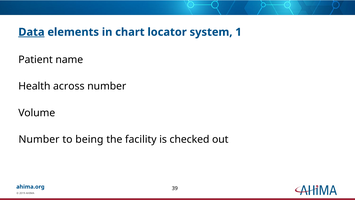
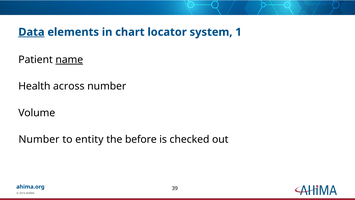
name underline: none -> present
being: being -> entity
facility: facility -> before
